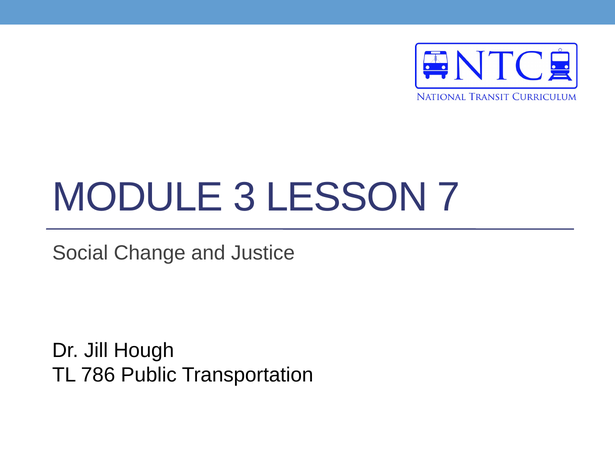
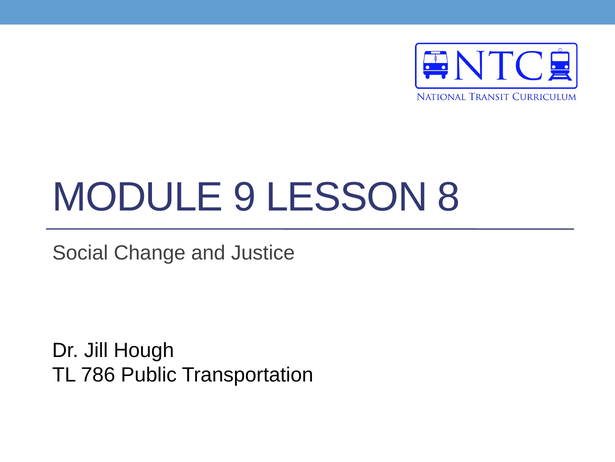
3: 3 -> 9
7: 7 -> 8
